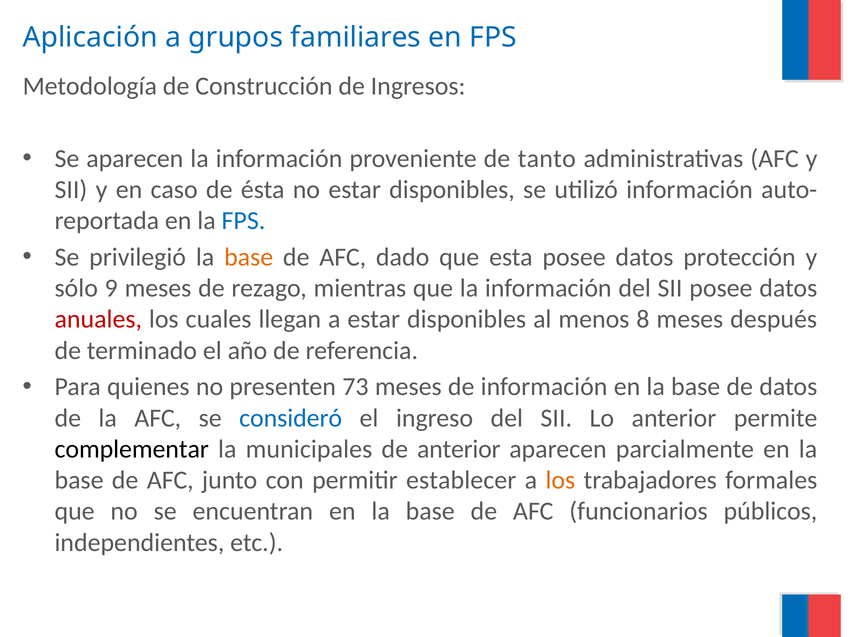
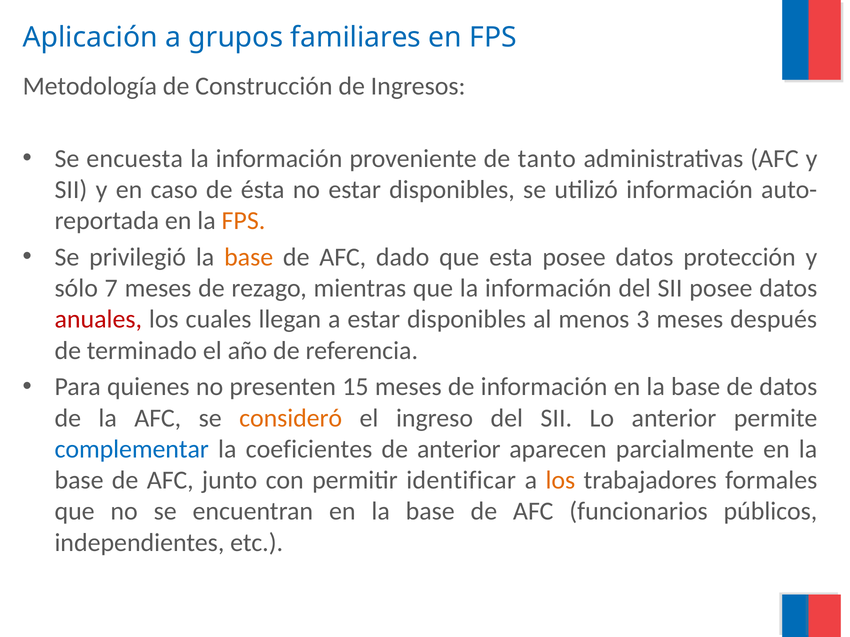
Se aparecen: aparecen -> encuesta
FPS at (243, 221) colour: blue -> orange
9: 9 -> 7
8: 8 -> 3
73: 73 -> 15
consideró colour: blue -> orange
complementar colour: black -> blue
municipales: municipales -> coeficientes
establecer: establecer -> identificar
